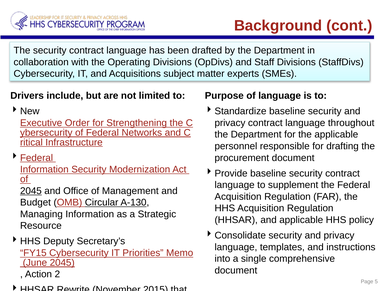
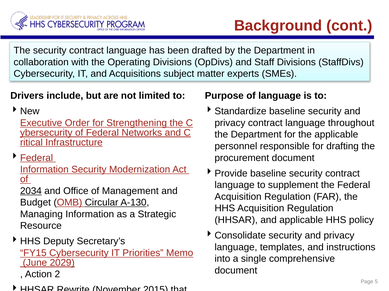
2045 at (31, 191): 2045 -> 2034
June 2045: 2045 -> 2029
